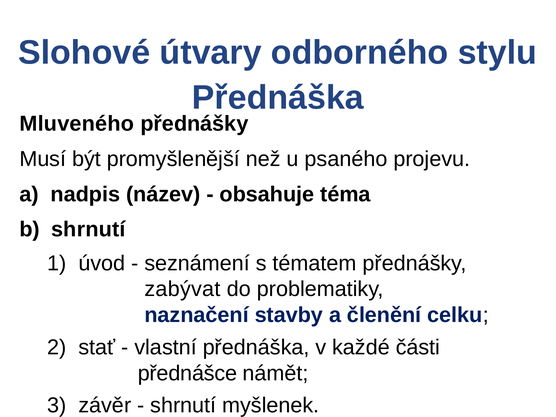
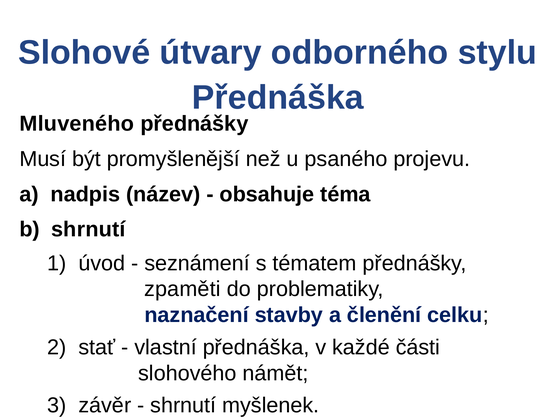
zabývat: zabývat -> zpaměti
přednášce: přednášce -> slohového
